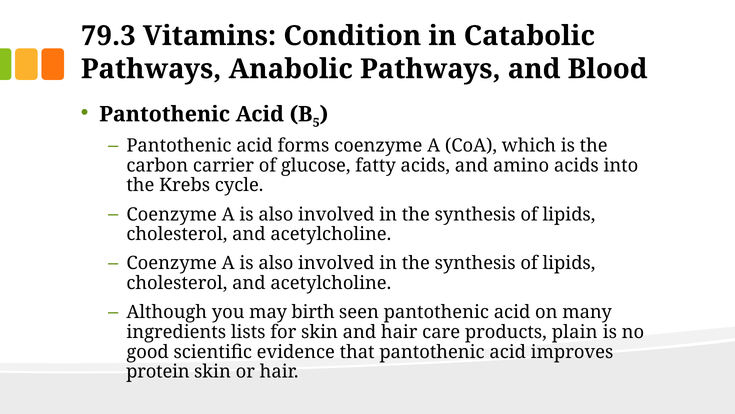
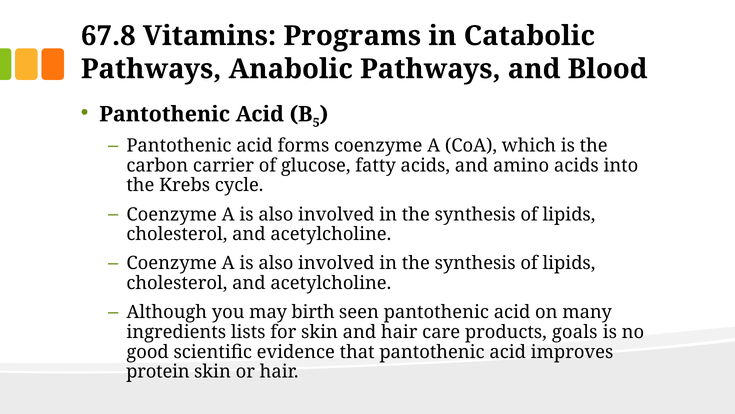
79.3: 79.3 -> 67.8
Condition: Condition -> Programs
plain: plain -> goals
